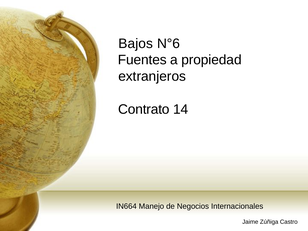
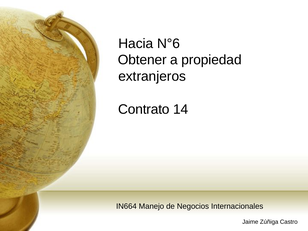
Bajos: Bajos -> Hacia
Fuentes: Fuentes -> Obtener
